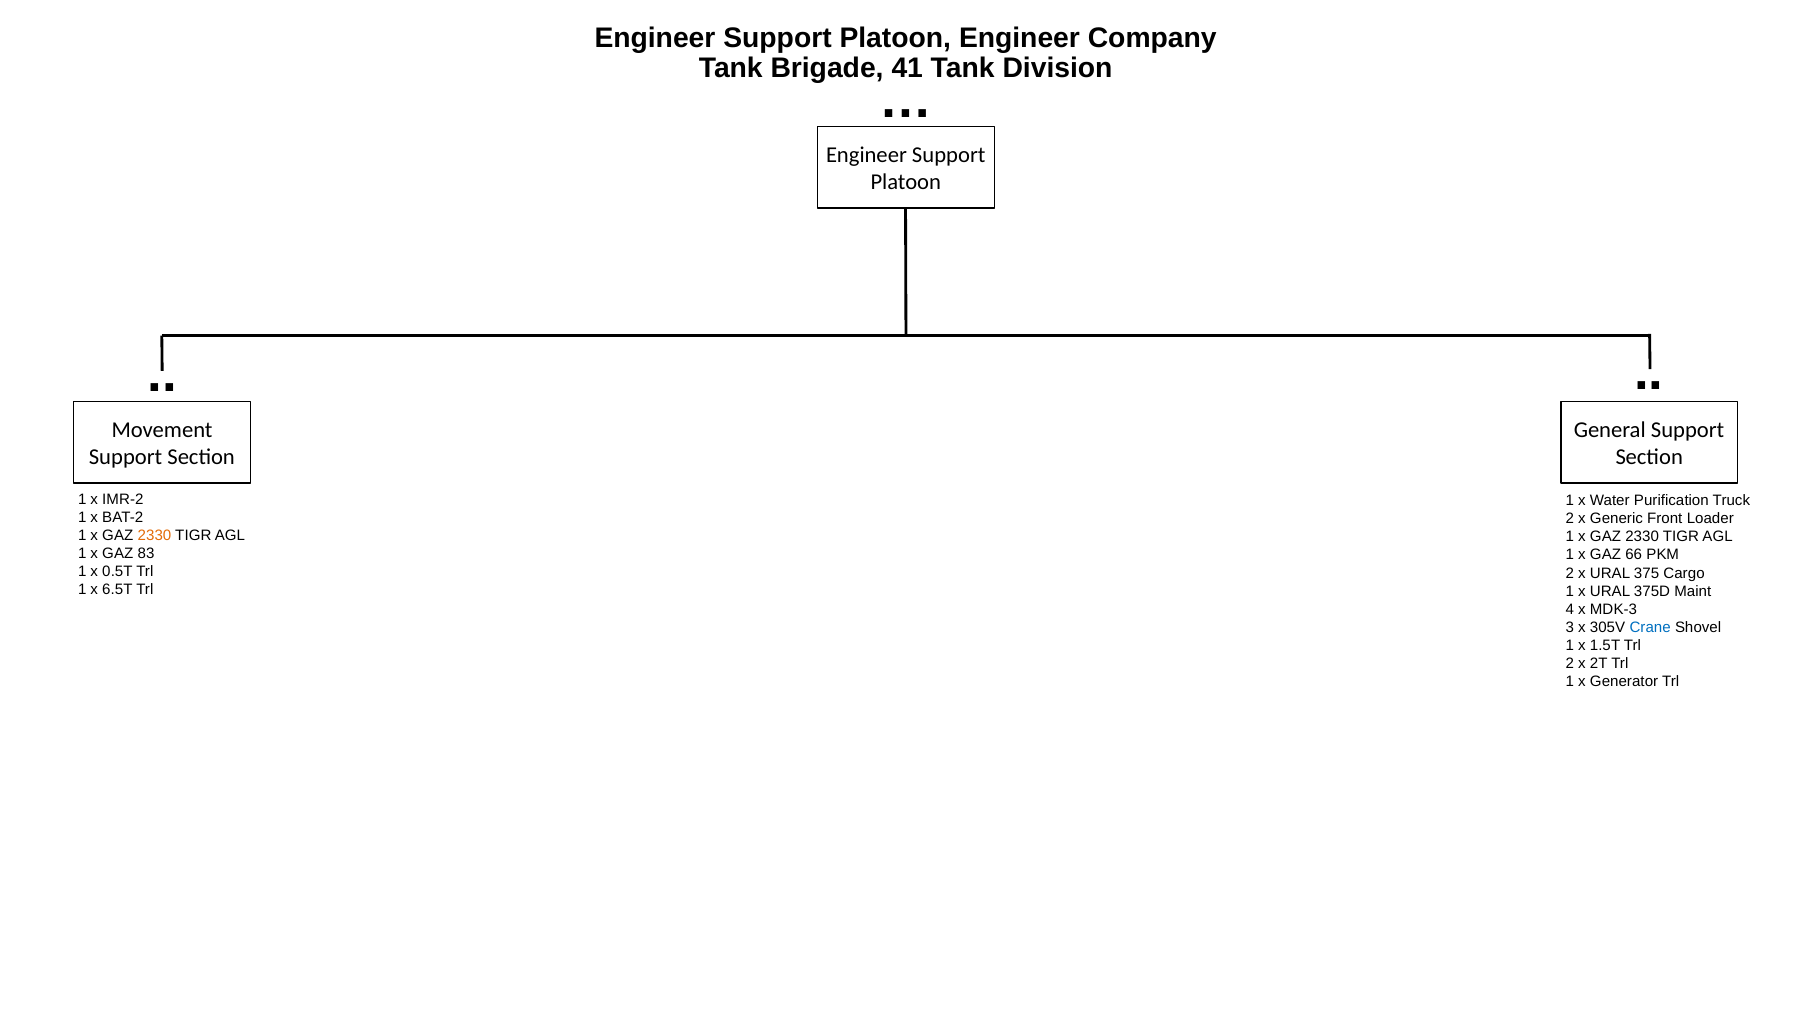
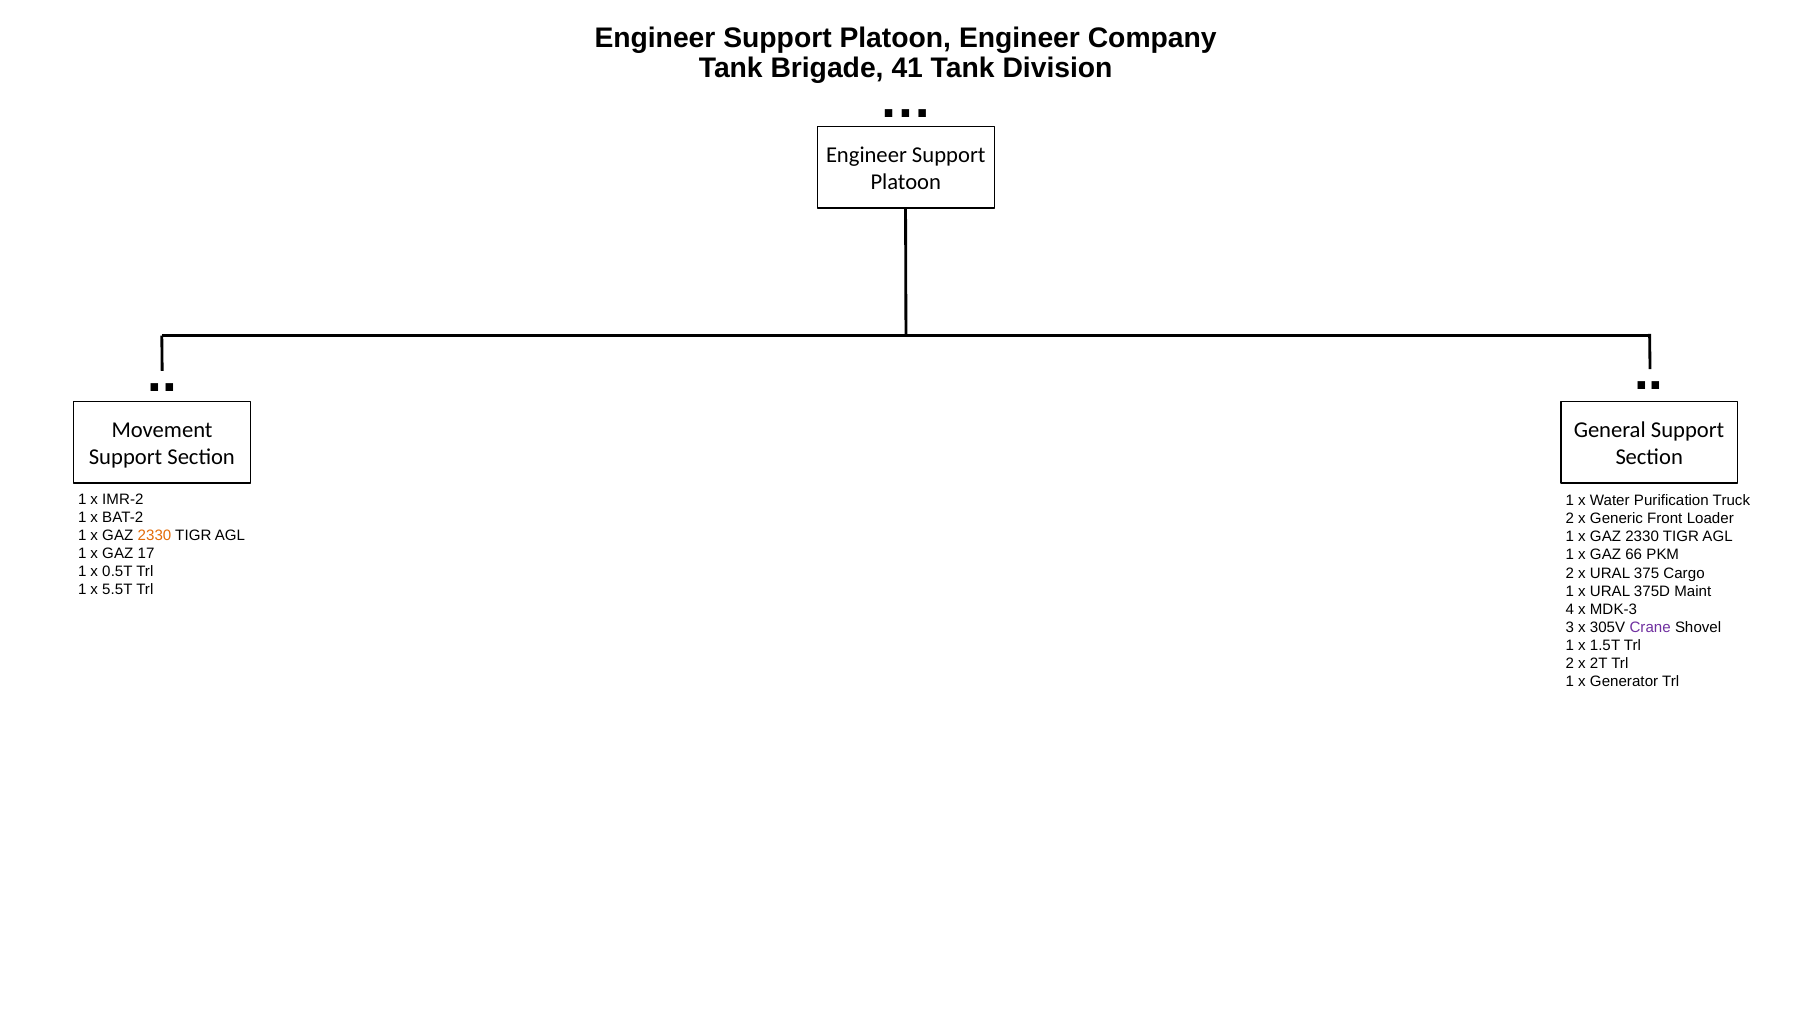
83: 83 -> 17
6.5T: 6.5T -> 5.5T
Crane colour: blue -> purple
